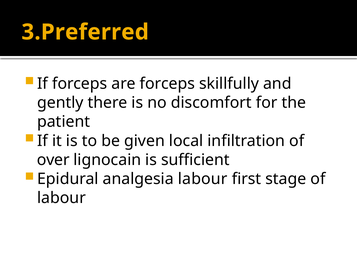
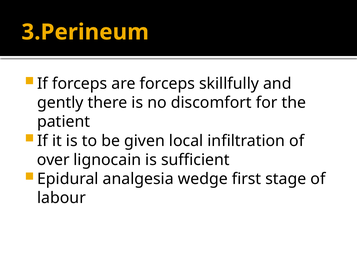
3.Preferred: 3.Preferred -> 3.Perineum
analgesia labour: labour -> wedge
